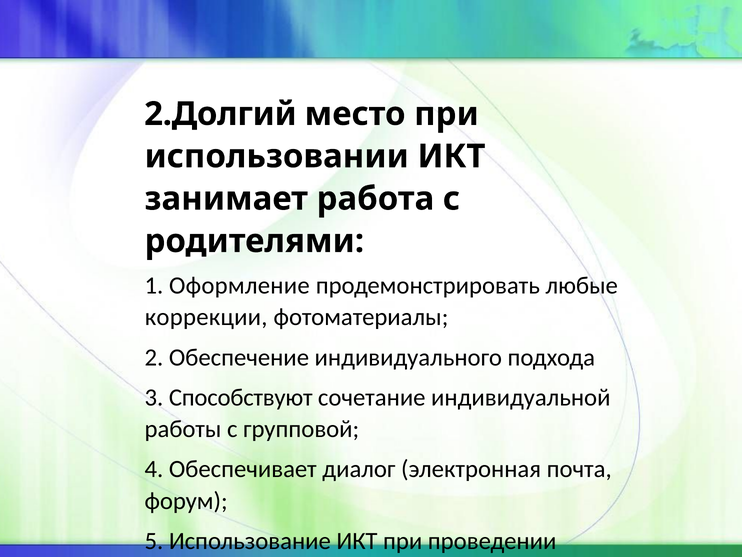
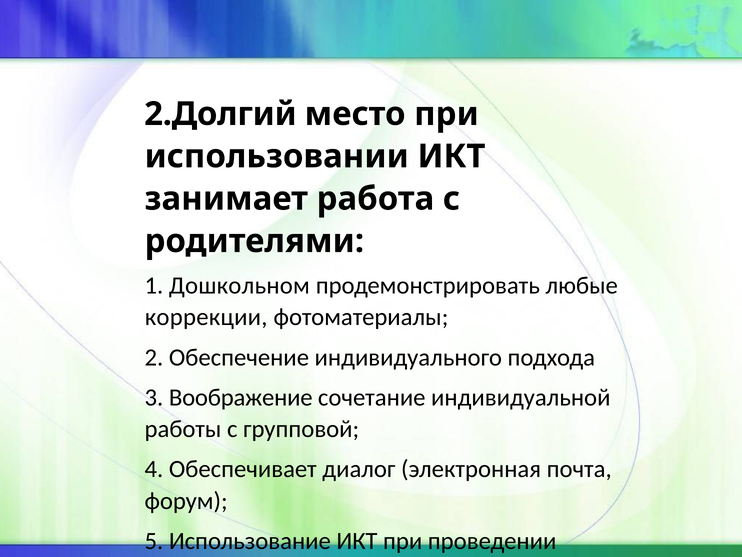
Оформление: Оформление -> Дошкольном
Способствуют: Способствуют -> Воображение
